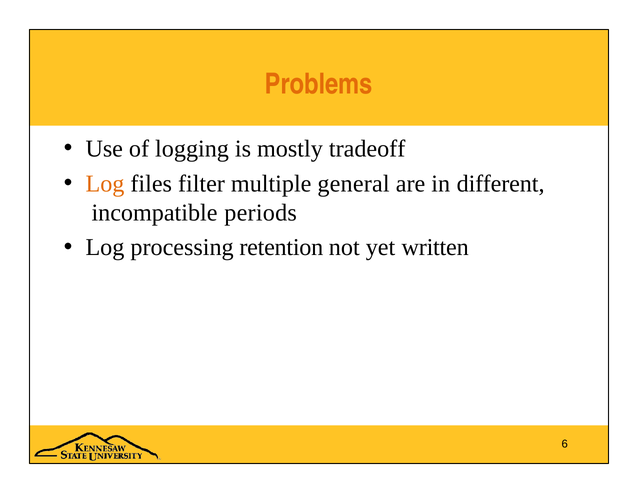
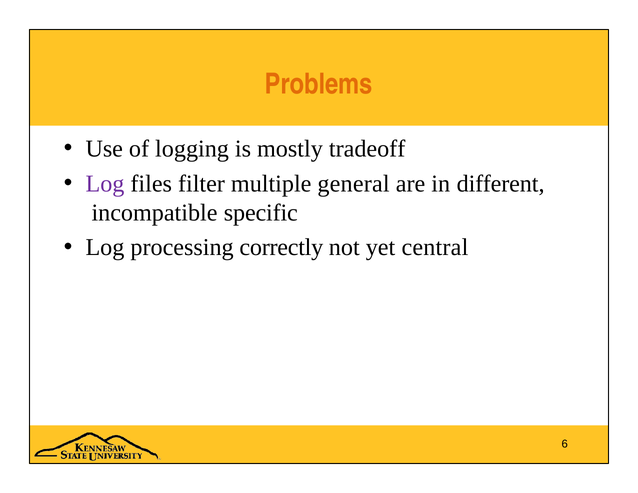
Log at (105, 184) colour: orange -> purple
periods: periods -> specific
retention: retention -> correctly
written: written -> central
